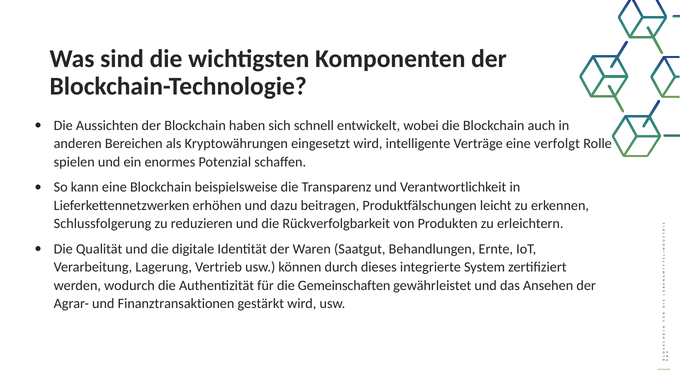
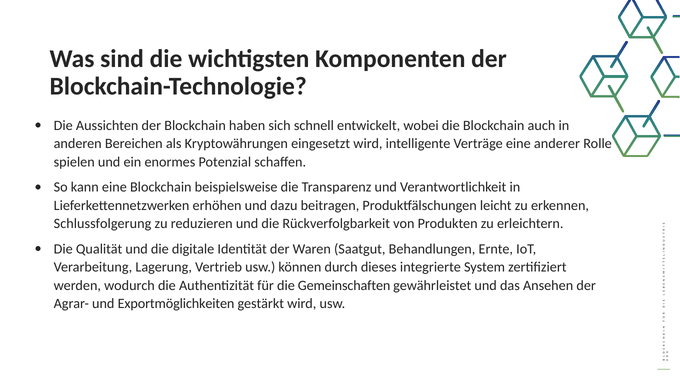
verfolgt: verfolgt -> anderer
Finanztransaktionen: Finanztransaktionen -> Exportmöglichkeiten
